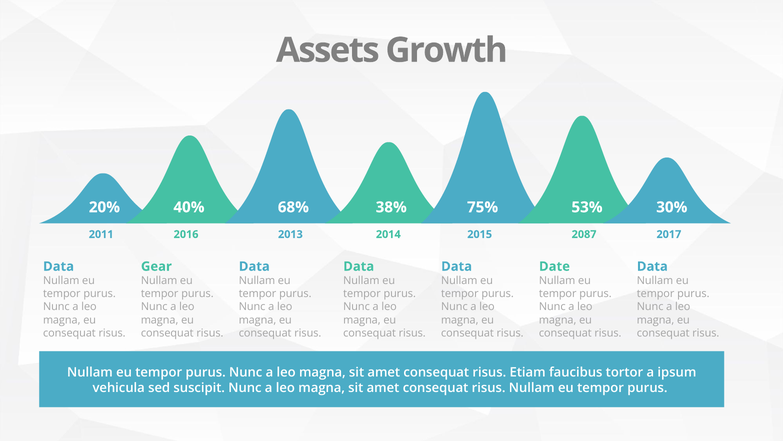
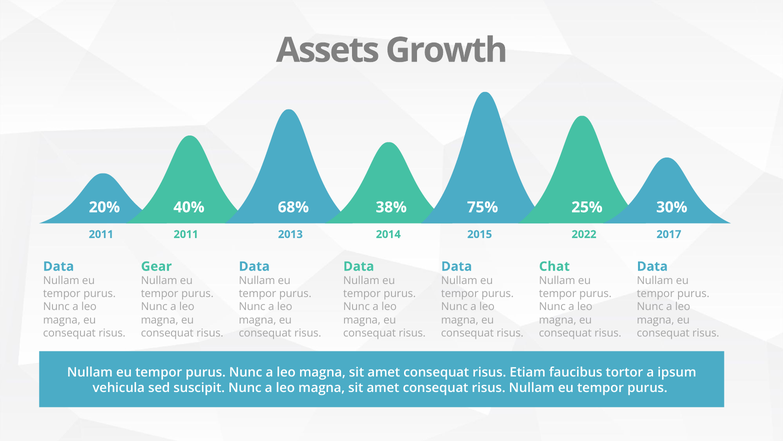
53%: 53% -> 25%
2016 at (186, 234): 2016 -> 2011
2087: 2087 -> 2022
Date: Date -> Chat
